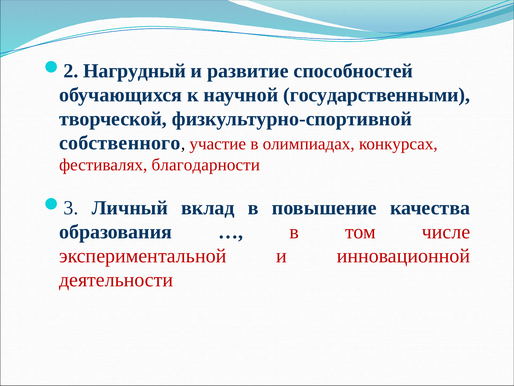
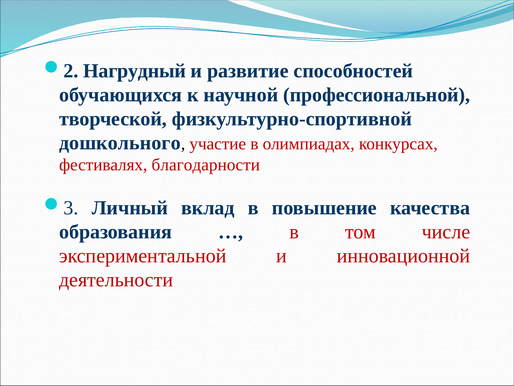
государственными: государственными -> профессиональной
собственного: собственного -> дошкольного
